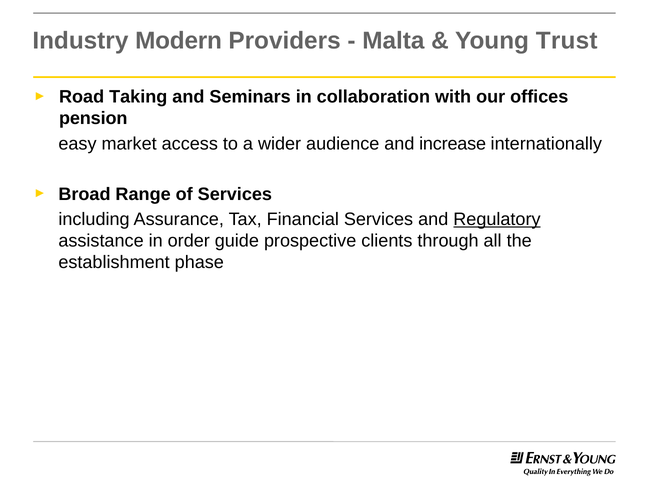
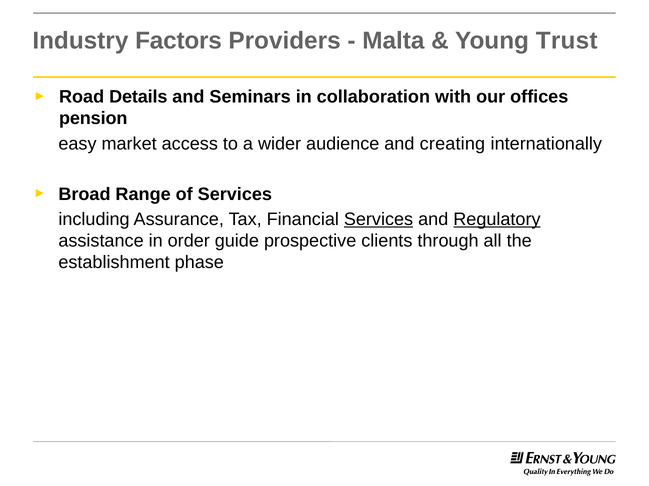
Modern: Modern -> Factors
Taking: Taking -> Details
increase: increase -> creating
Services at (379, 220) underline: none -> present
